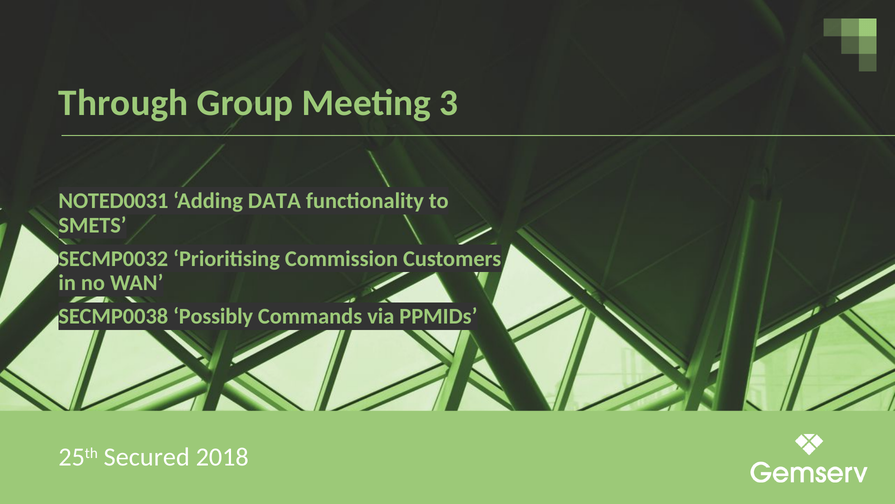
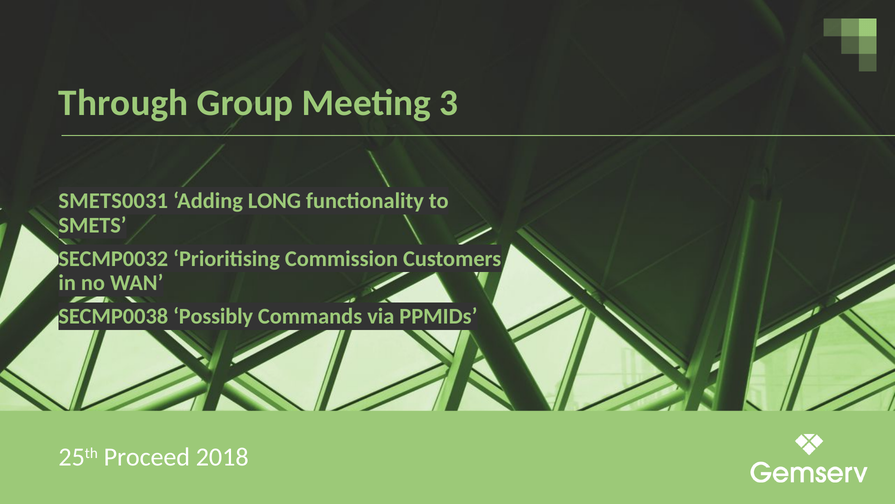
NOTED0031: NOTED0031 -> SMETS0031
DATA: DATA -> LONG
Secured: Secured -> Proceed
